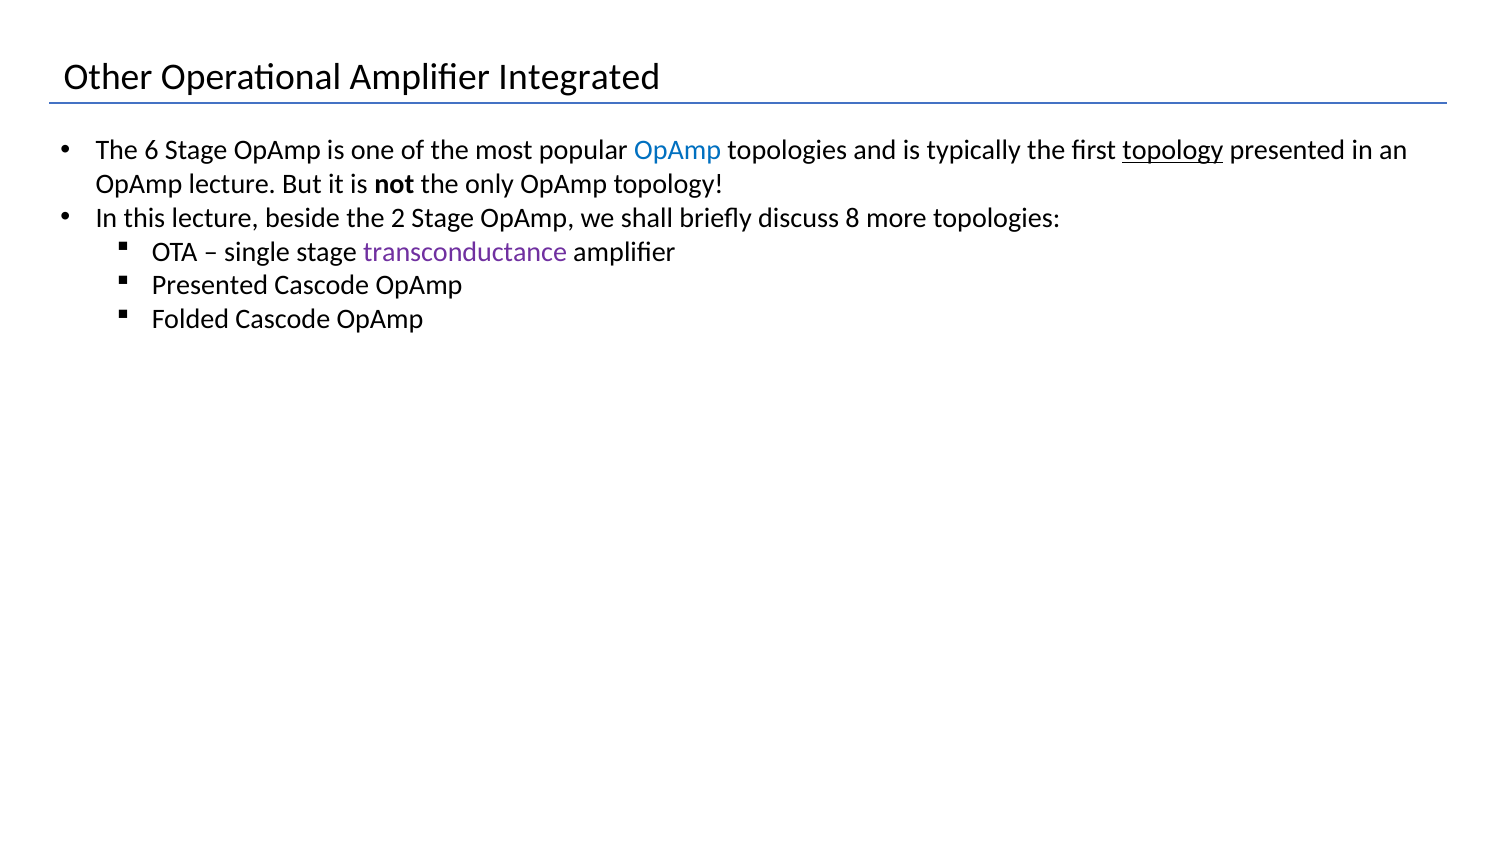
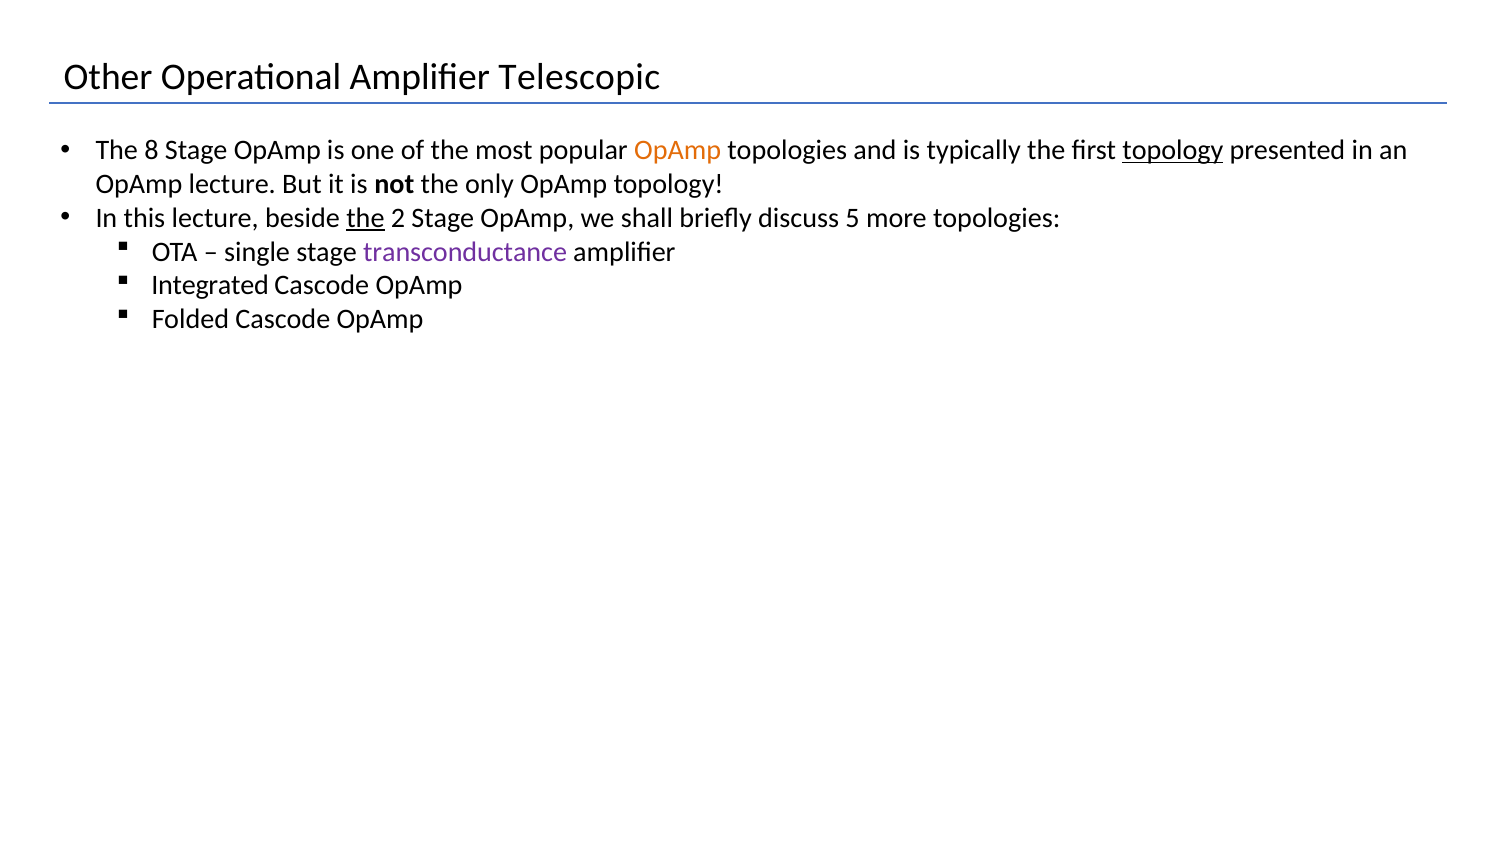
Integrated: Integrated -> Telescopic
6: 6 -> 8
OpAmp at (678, 150) colour: blue -> orange
the at (365, 218) underline: none -> present
8: 8 -> 5
Presented at (210, 286): Presented -> Integrated
